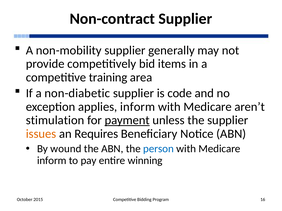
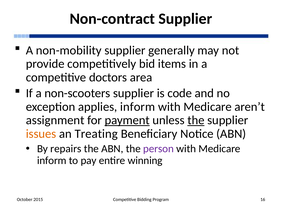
training: training -> doctors
non-diabetic: non-diabetic -> non-scooters
stimulation: stimulation -> assignment
the at (196, 120) underline: none -> present
Requires: Requires -> Treating
wound: wound -> repairs
person colour: blue -> purple
